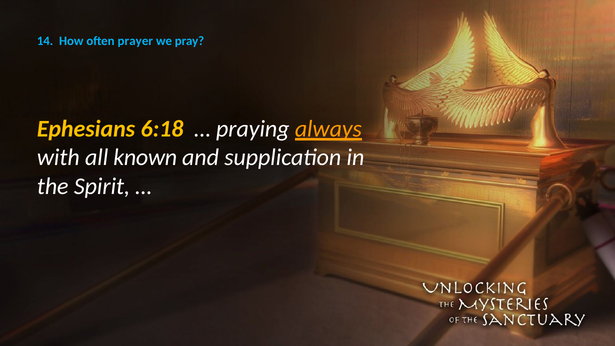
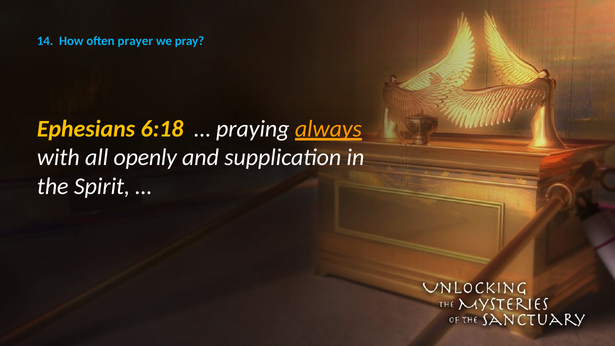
known: known -> openly
